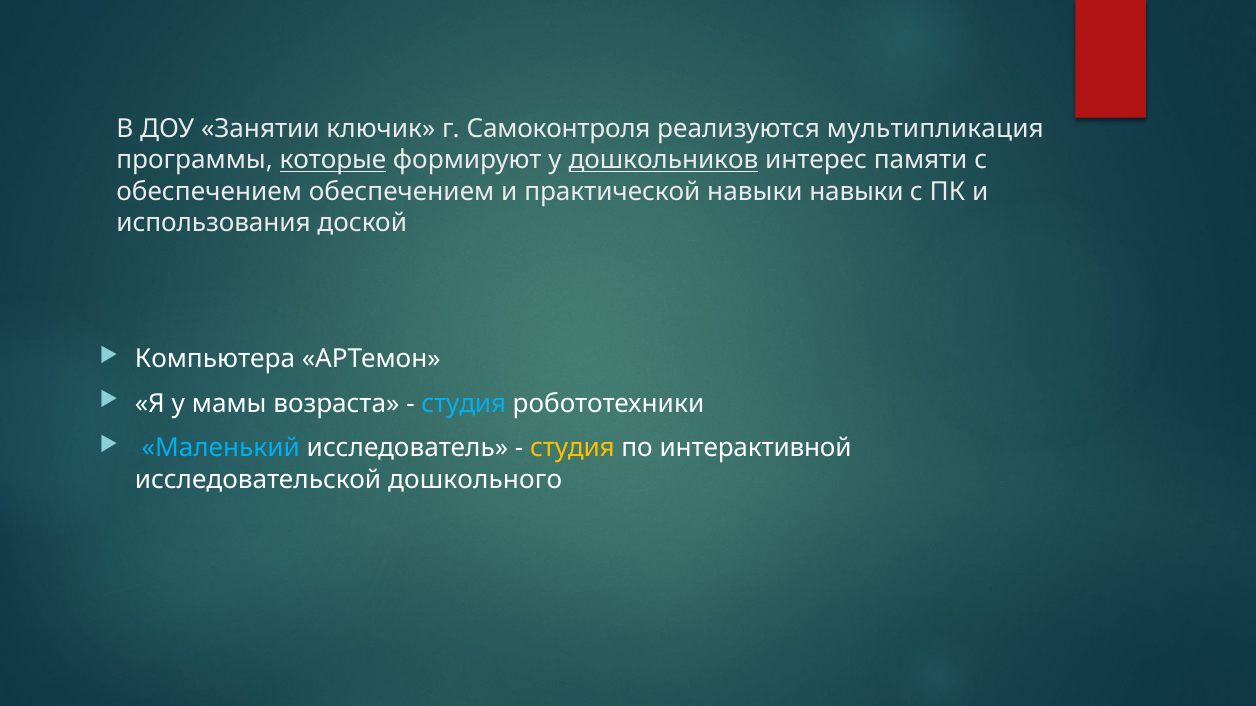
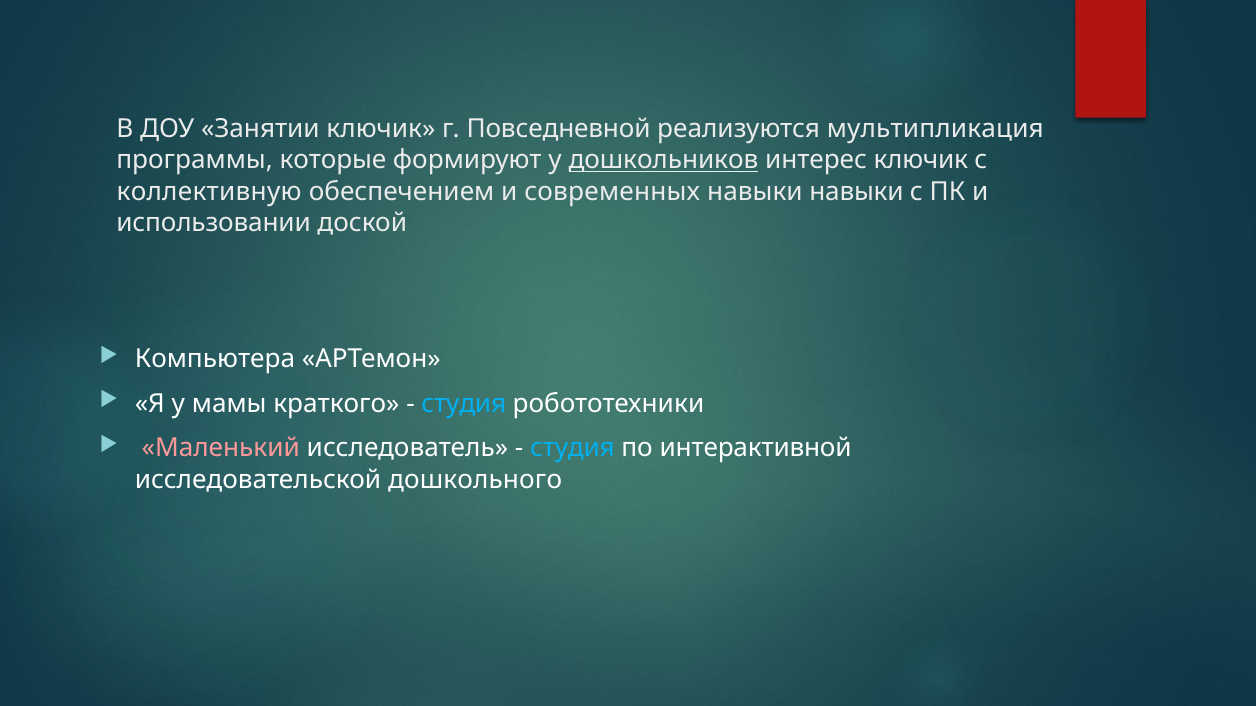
Самоконтроля: Самоконтроля -> Повседневной
которые underline: present -> none
интерес памяти: памяти -> ключик
обеспечением at (209, 192): обеспечением -> коллективную
практической: практической -> современных
использования: использования -> использовании
возраста: возраста -> краткого
Маленький colour: light blue -> pink
студия at (572, 448) colour: yellow -> light blue
